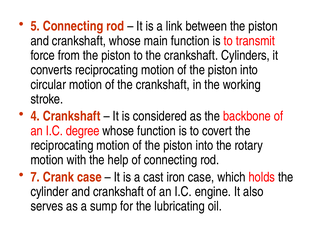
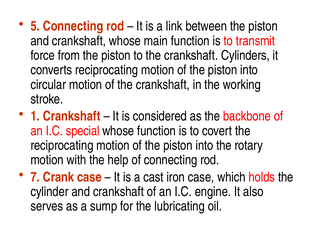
4: 4 -> 1
degree: degree -> special
